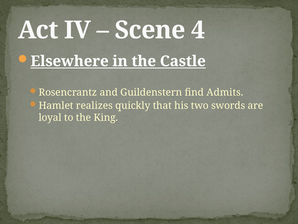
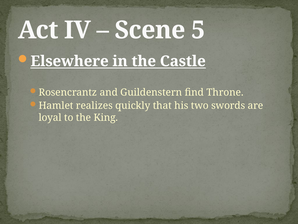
4: 4 -> 5
Admits: Admits -> Throne
